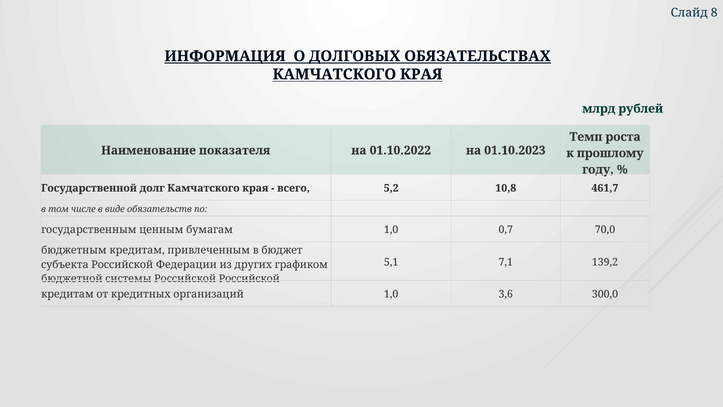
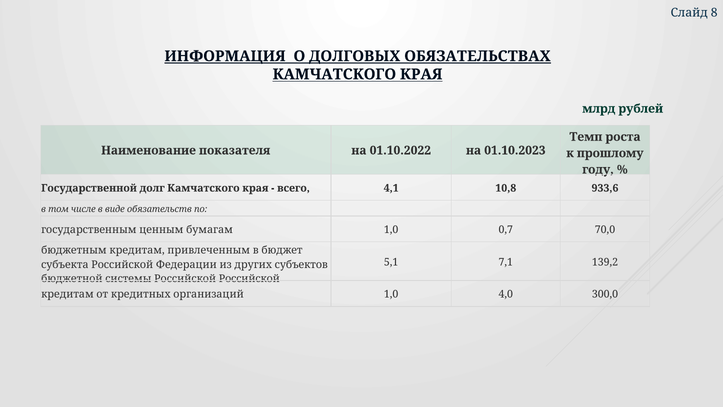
5,2: 5,2 -> 4,1
461,7: 461,7 -> 933,6
графиком: графиком -> субъектов
3,6: 3,6 -> 4,0
